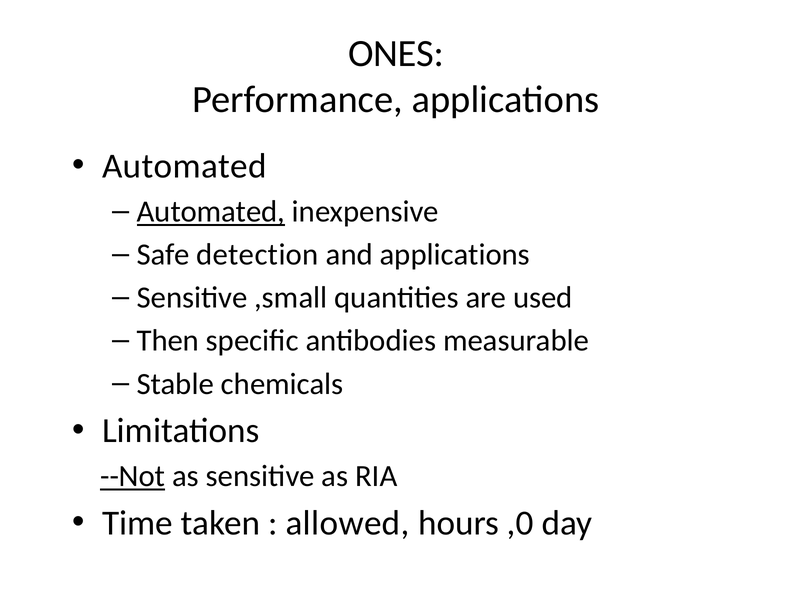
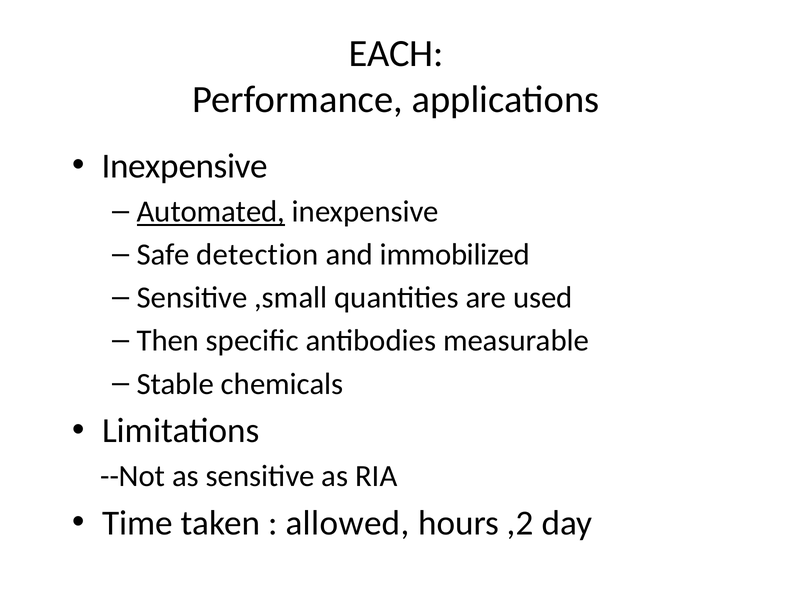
ONES: ONES -> EACH
Automated at (184, 166): Automated -> Inexpensive
and applications: applications -> immobilized
--Not underline: present -> none
,0: ,0 -> ,2
